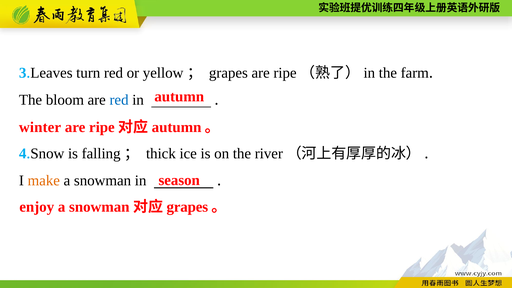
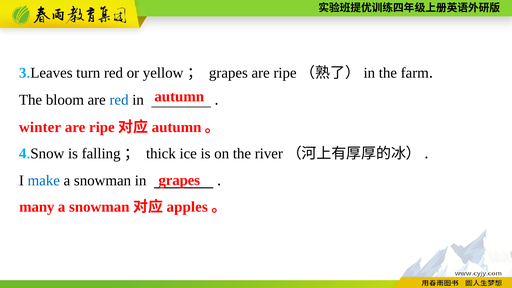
season at (179, 180): season -> grapes
make colour: orange -> blue
enjoy: enjoy -> many
grapes at (187, 207): grapes -> apples
